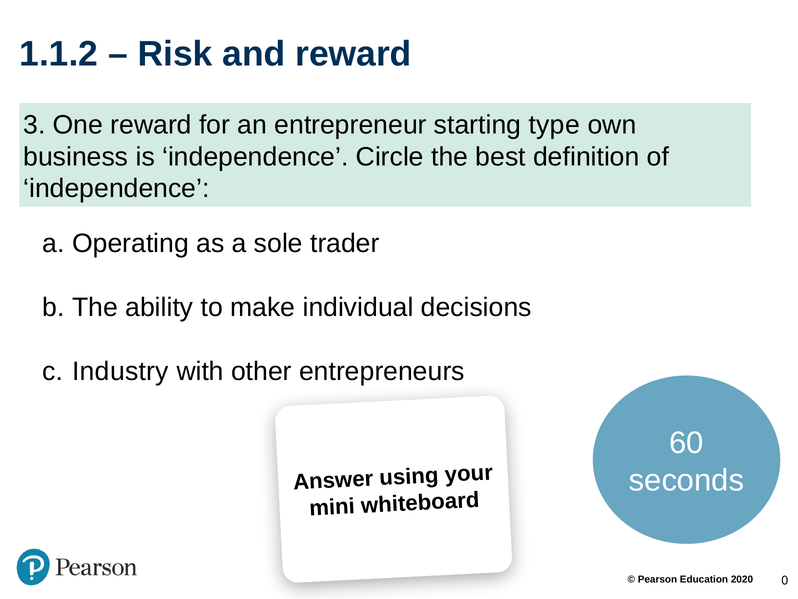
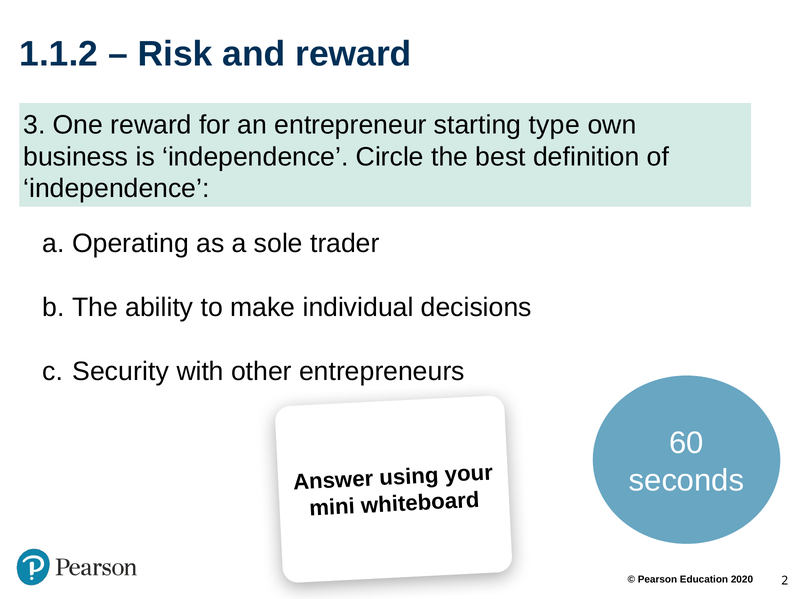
Industry: Industry -> Security
0: 0 -> 2
